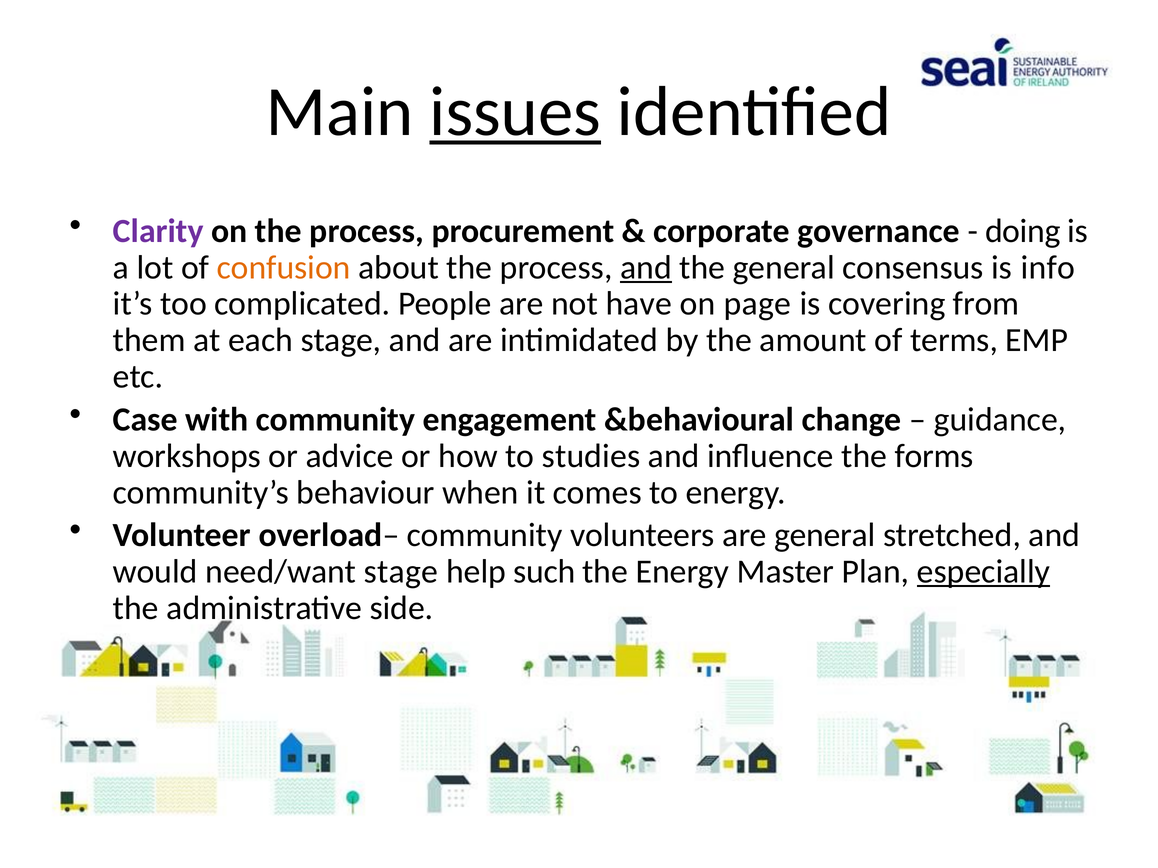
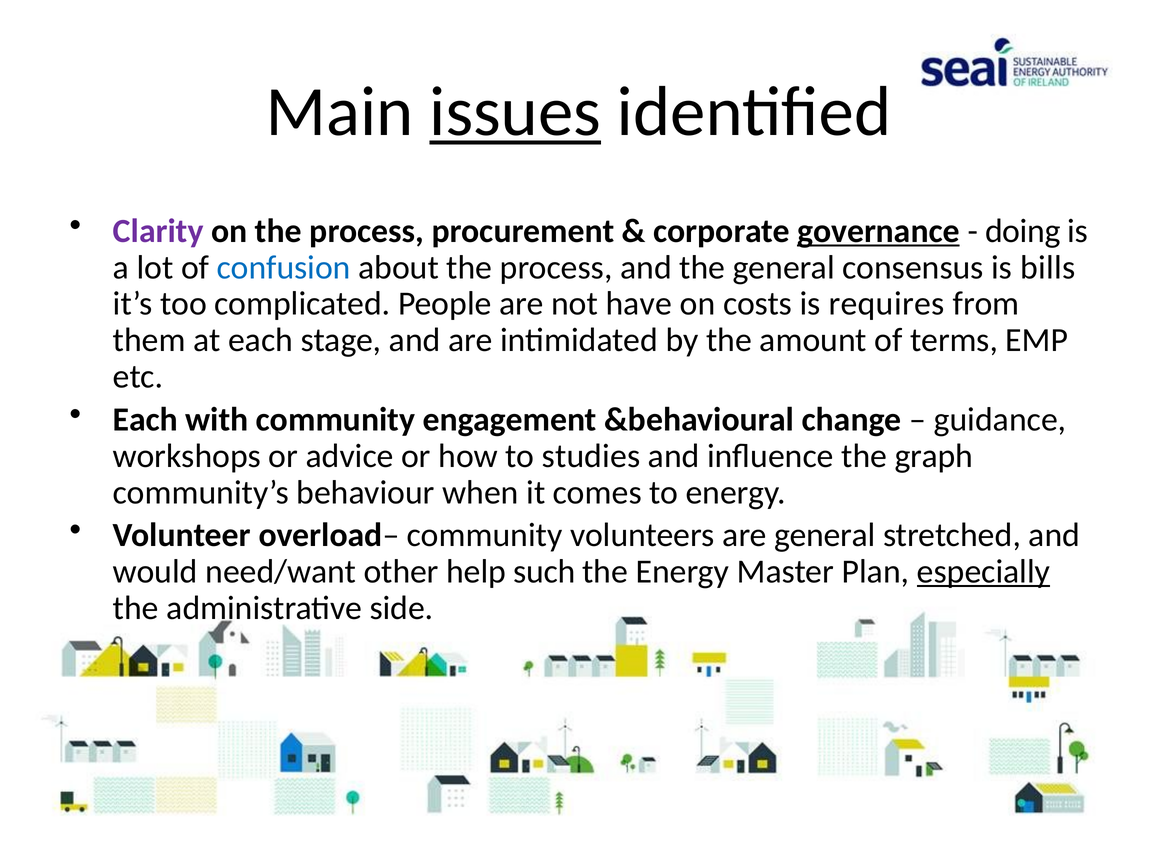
governance underline: none -> present
confusion colour: orange -> blue
and at (646, 268) underline: present -> none
info: info -> bills
page: page -> costs
covering: covering -> requires
Case at (145, 420): Case -> Each
forms: forms -> graph
need/want stage: stage -> other
